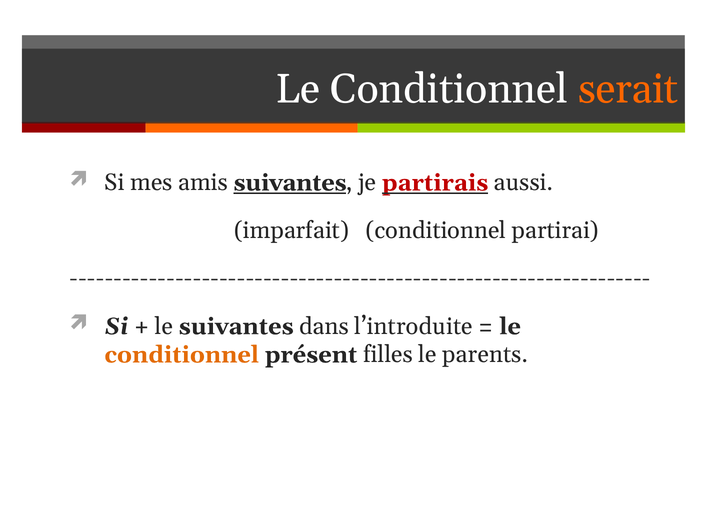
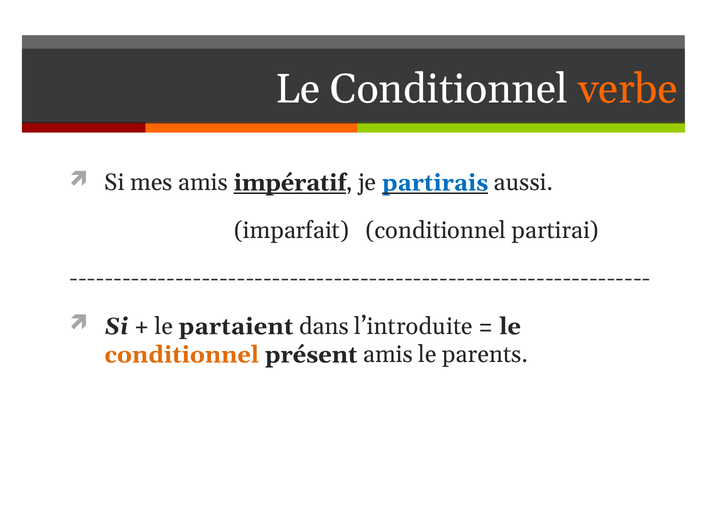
serait: serait -> verbe
amis suivantes: suivantes -> impératif
partirais colour: red -> blue
le suivantes: suivantes -> partaient
présent filles: filles -> amis
